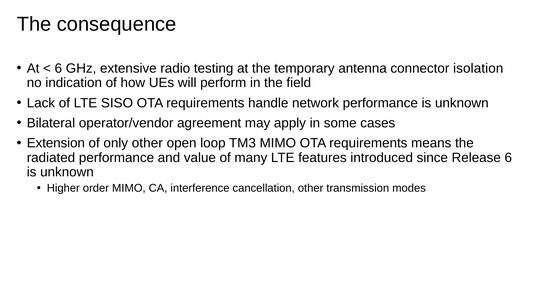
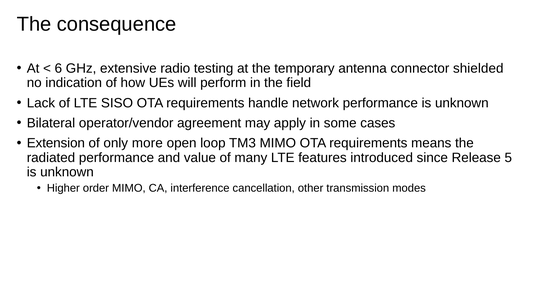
isolation: isolation -> shielded
only other: other -> more
Release 6: 6 -> 5
